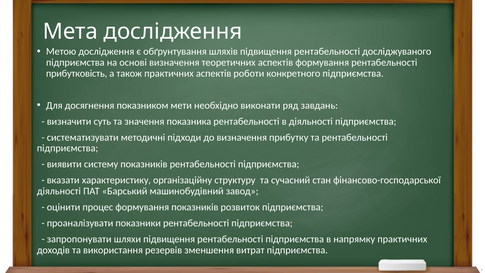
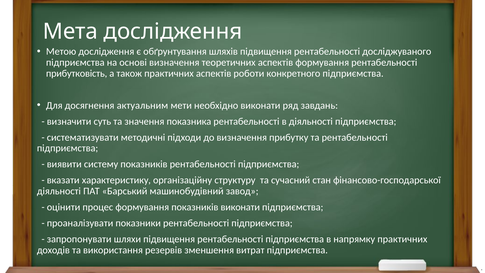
показником: показником -> актуальним
показників розвиток: розвиток -> виконати
